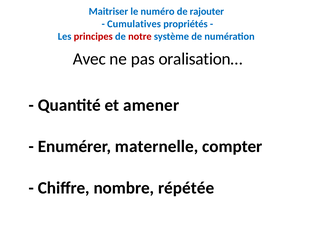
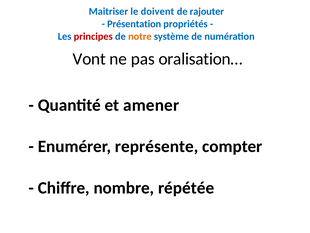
numéro: numéro -> doivent
Cumulatives: Cumulatives -> Présentation
notre colour: red -> orange
Avec: Avec -> Vont
maternelle: maternelle -> représente
